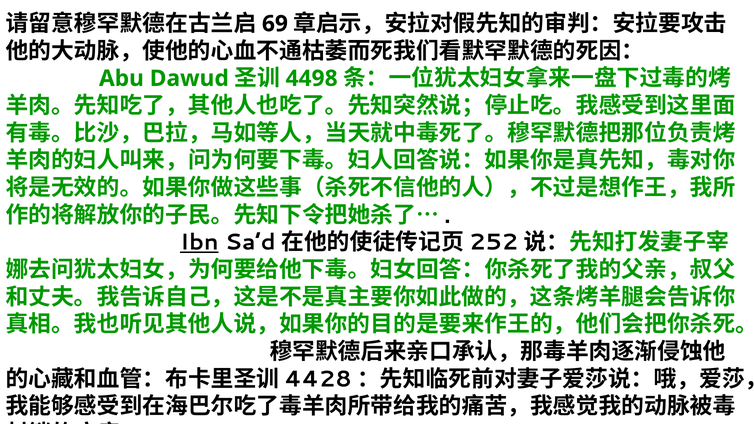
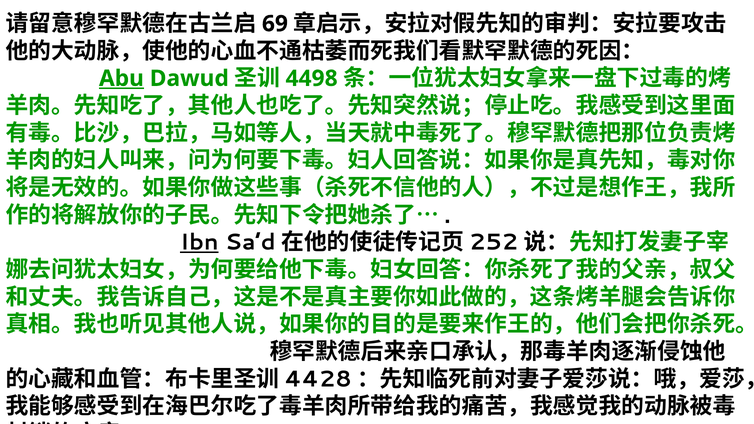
Abu underline: none -> present
